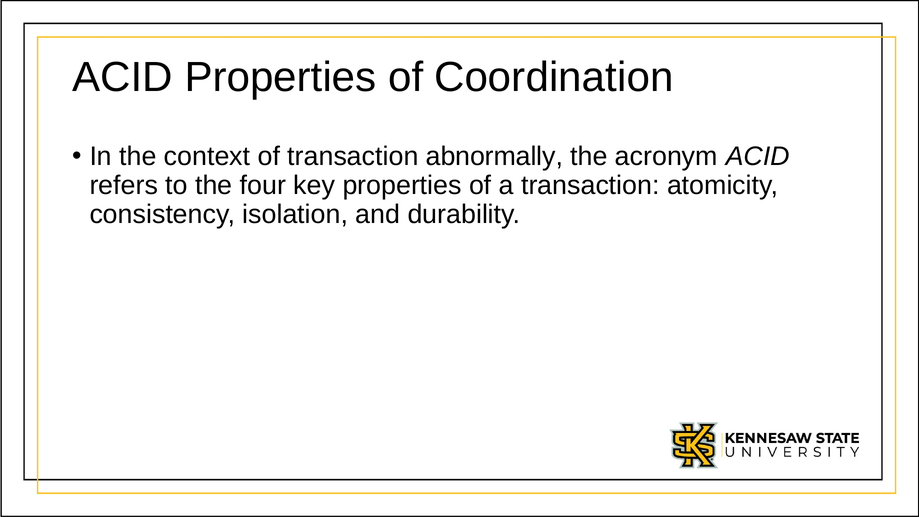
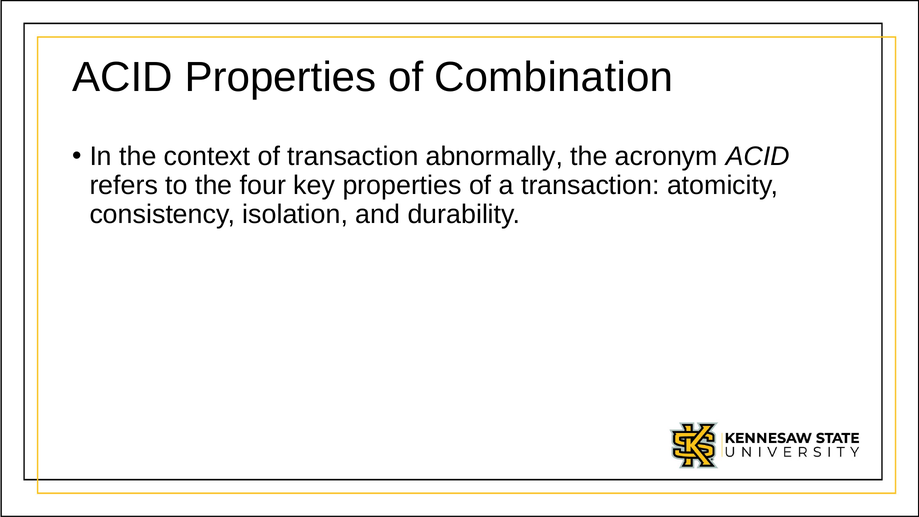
Coordination: Coordination -> Combination
